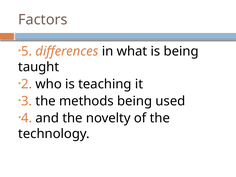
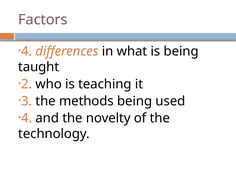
5 at (27, 51): 5 -> 4
